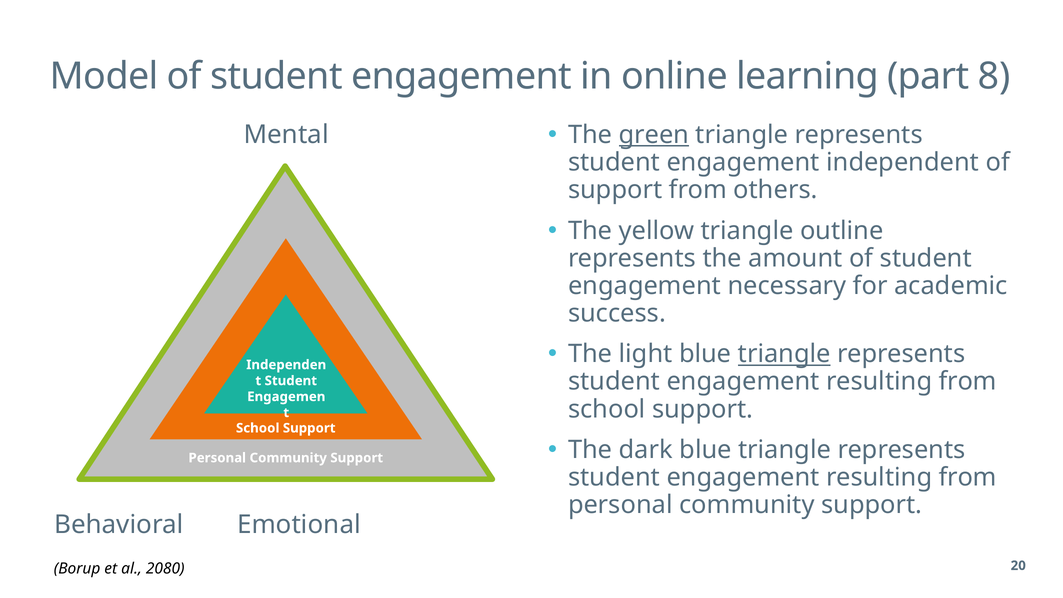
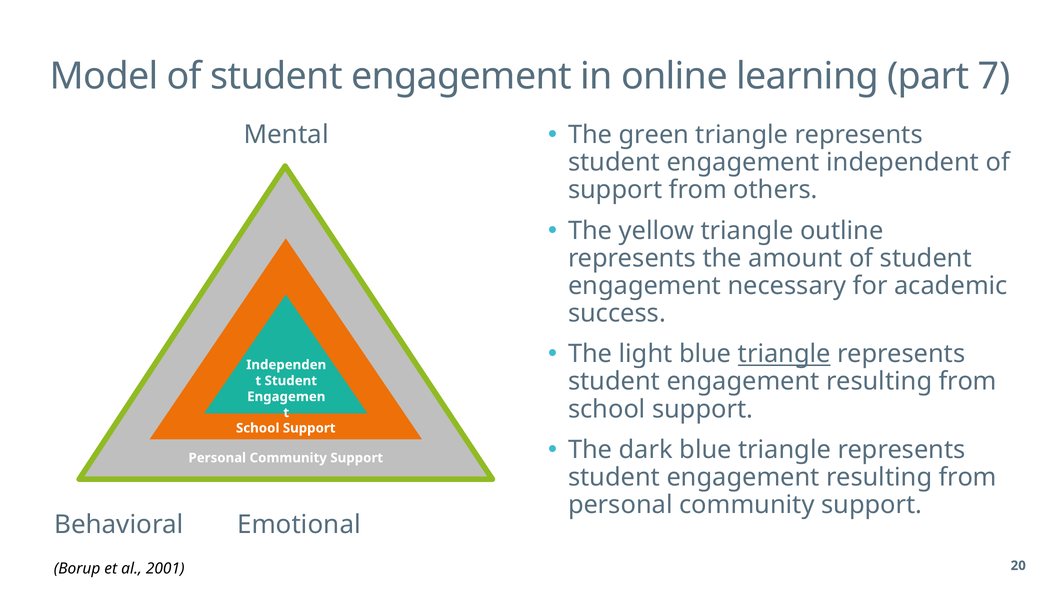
8: 8 -> 7
green underline: present -> none
2080: 2080 -> 2001
